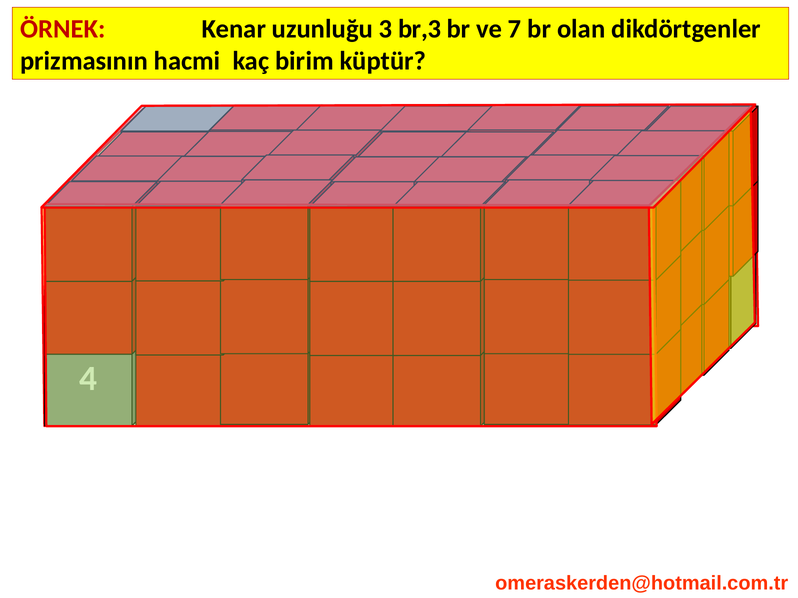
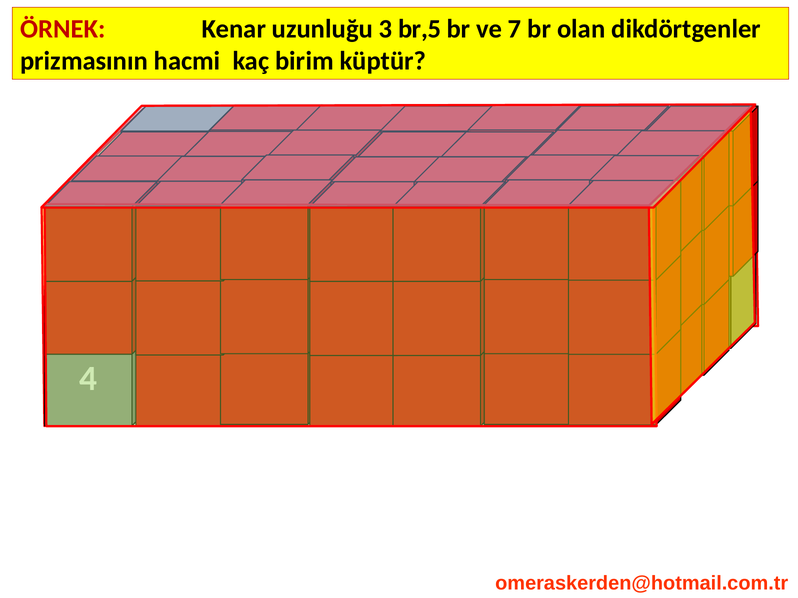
br,3: br,3 -> br,5
